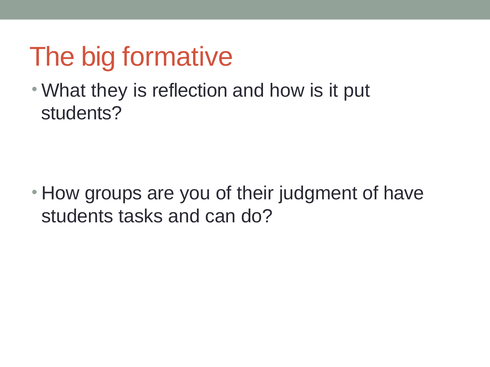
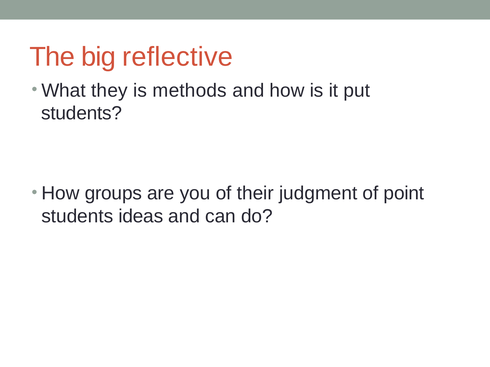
formative: formative -> reflective
reflection: reflection -> methods
have: have -> point
tasks: tasks -> ideas
